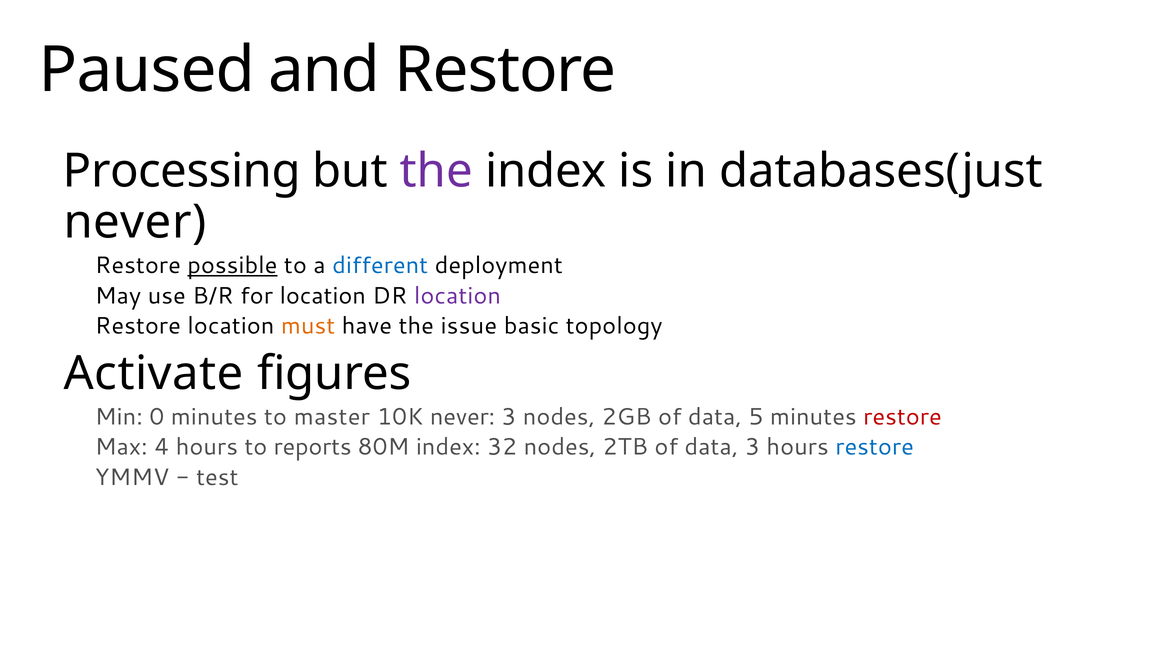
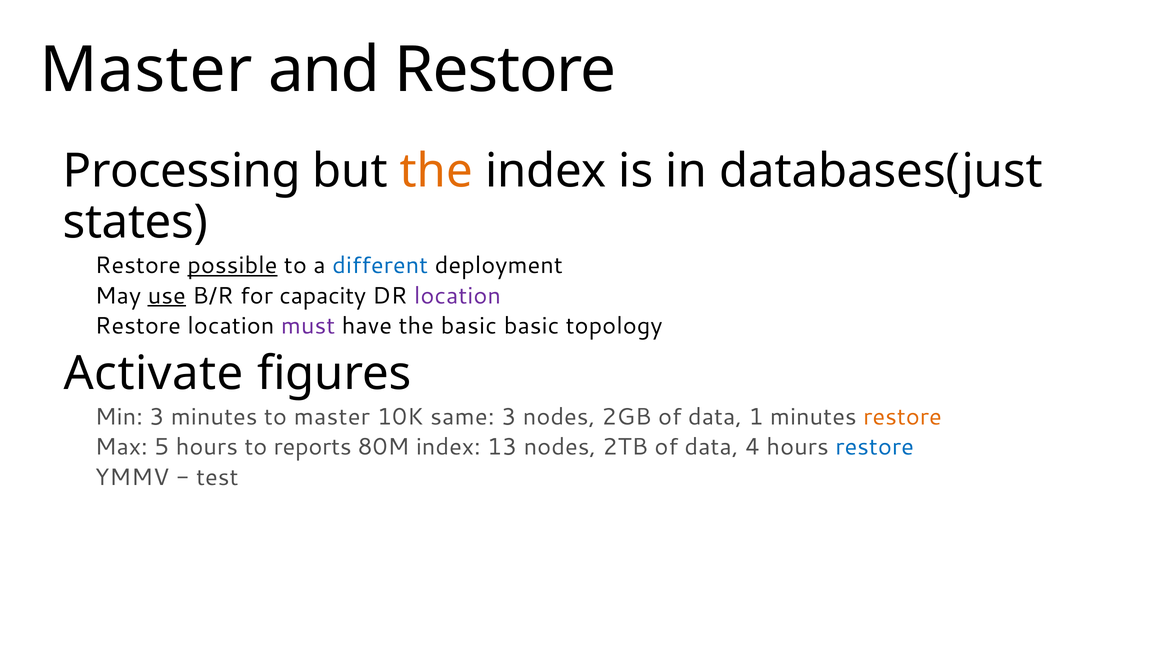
Paused at (147, 70): Paused -> Master
the at (436, 171) colour: purple -> orange
never at (135, 222): never -> states
use underline: none -> present
for location: location -> capacity
must colour: orange -> purple
the issue: issue -> basic
Min 0: 0 -> 3
10K never: never -> same
5: 5 -> 1
restore at (903, 417) colour: red -> orange
4: 4 -> 5
32: 32 -> 13
data 3: 3 -> 4
